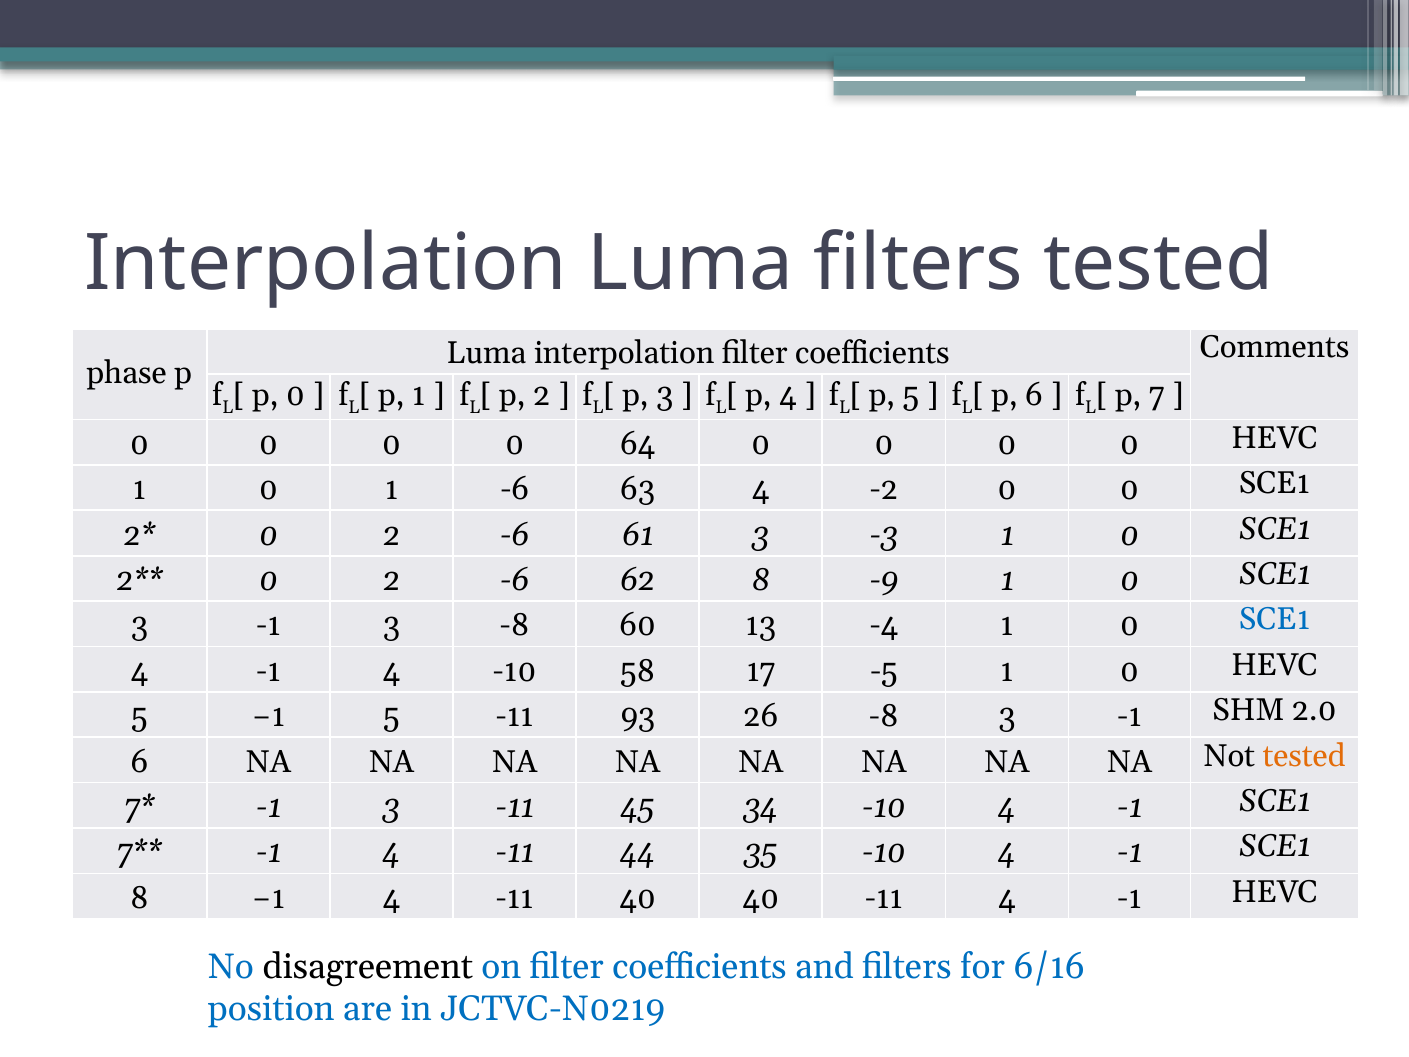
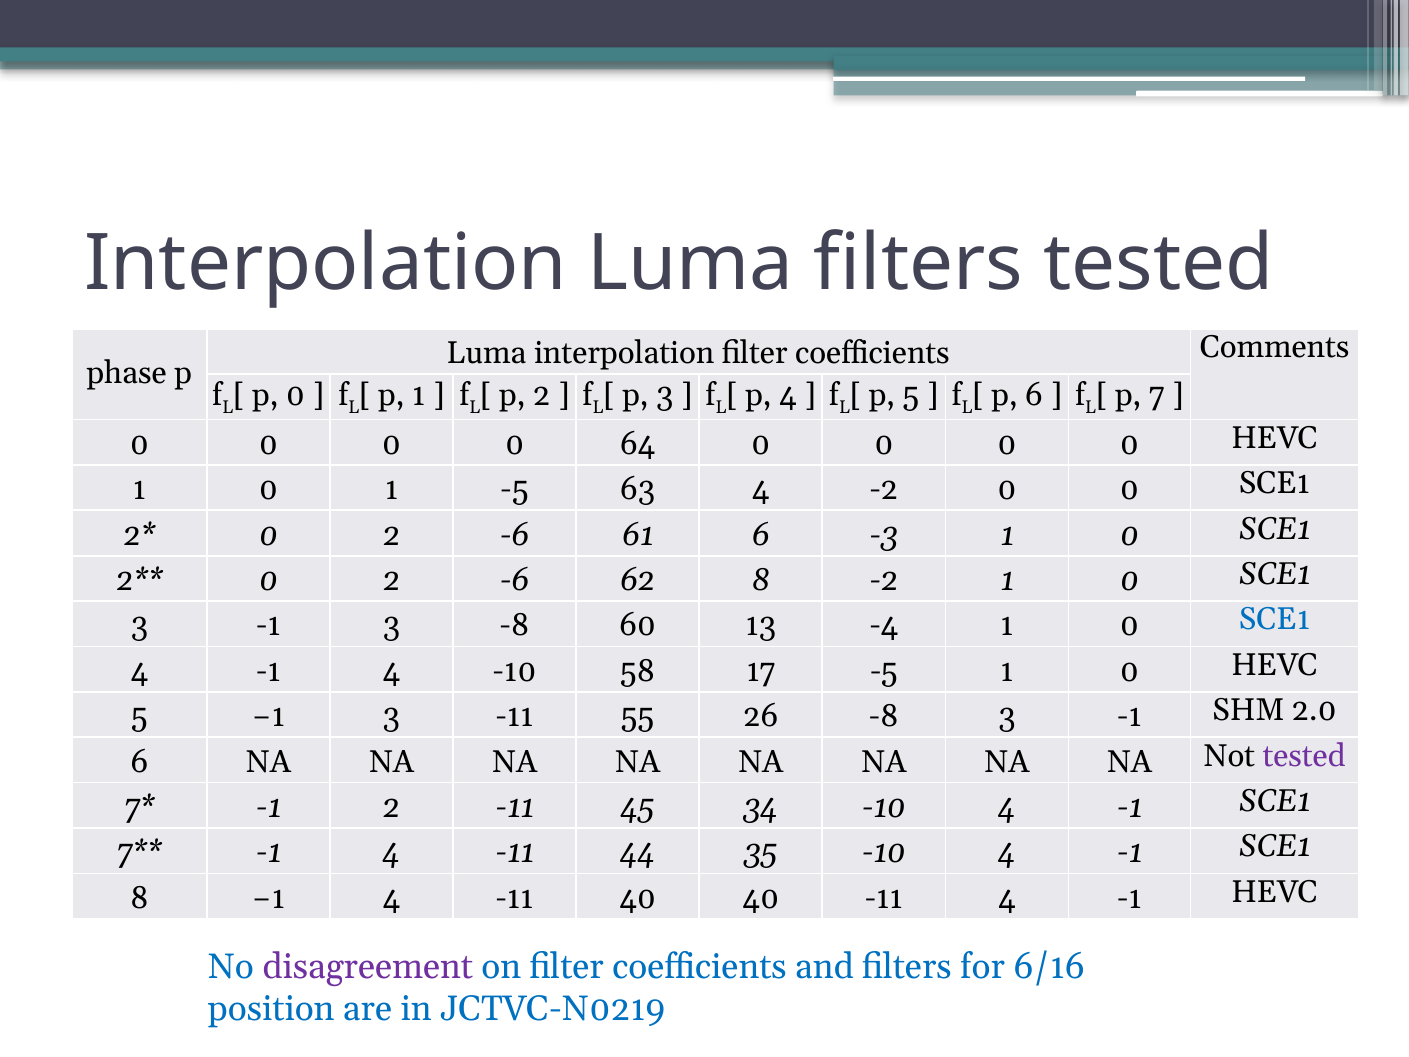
1 -6: -6 -> -5
61 3: 3 -> 6
8 -9: -9 -> -2
−1 5: 5 -> 3
93: 93 -> 55
tested at (1304, 756) colour: orange -> purple
3 at (391, 807): 3 -> 2
disagreement colour: black -> purple
